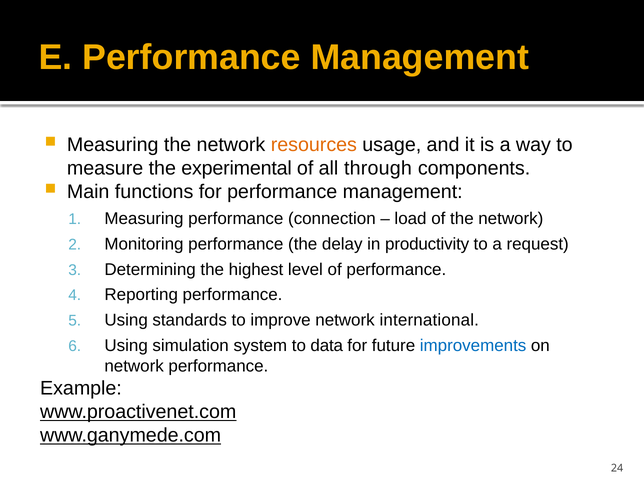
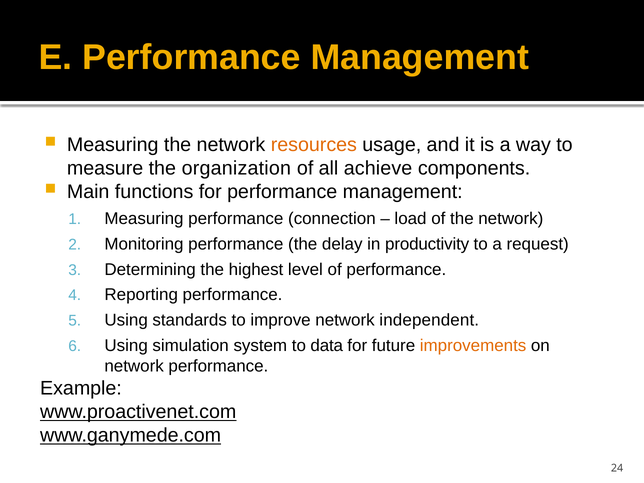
experimental: experimental -> organization
through: through -> achieve
international: international -> independent
improvements colour: blue -> orange
